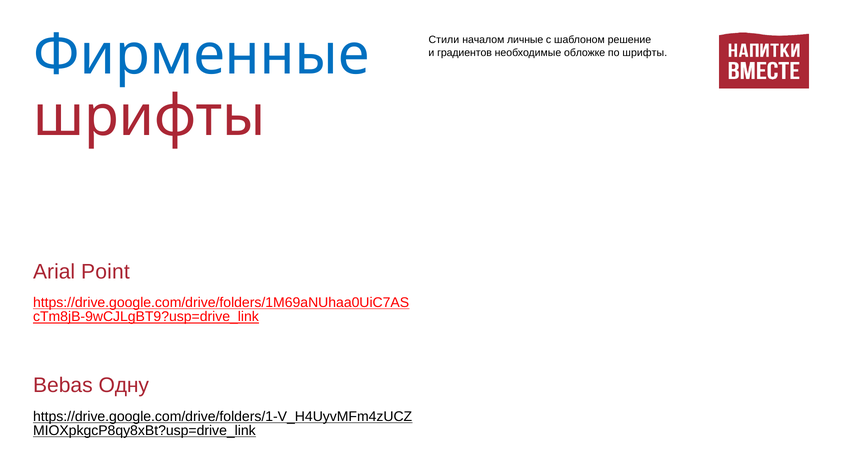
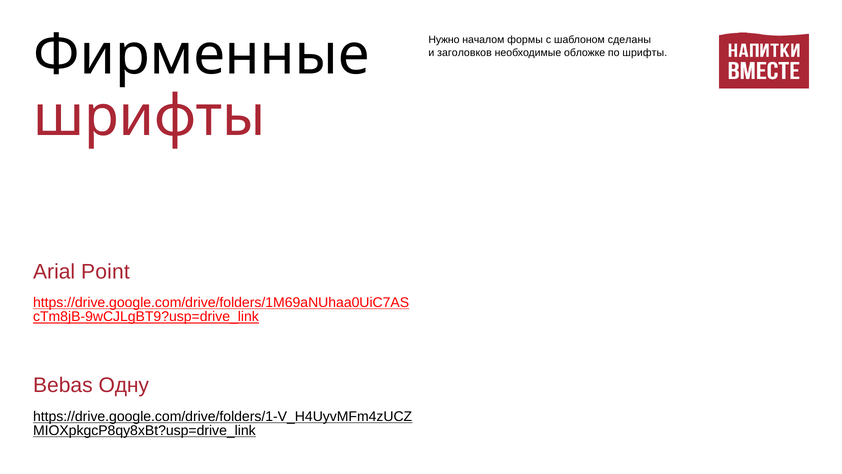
Стили: Стили -> Нужно
личные: личные -> формы
решение: решение -> сделаны
Фирменные colour: blue -> black
градиентов: градиентов -> заголовков
